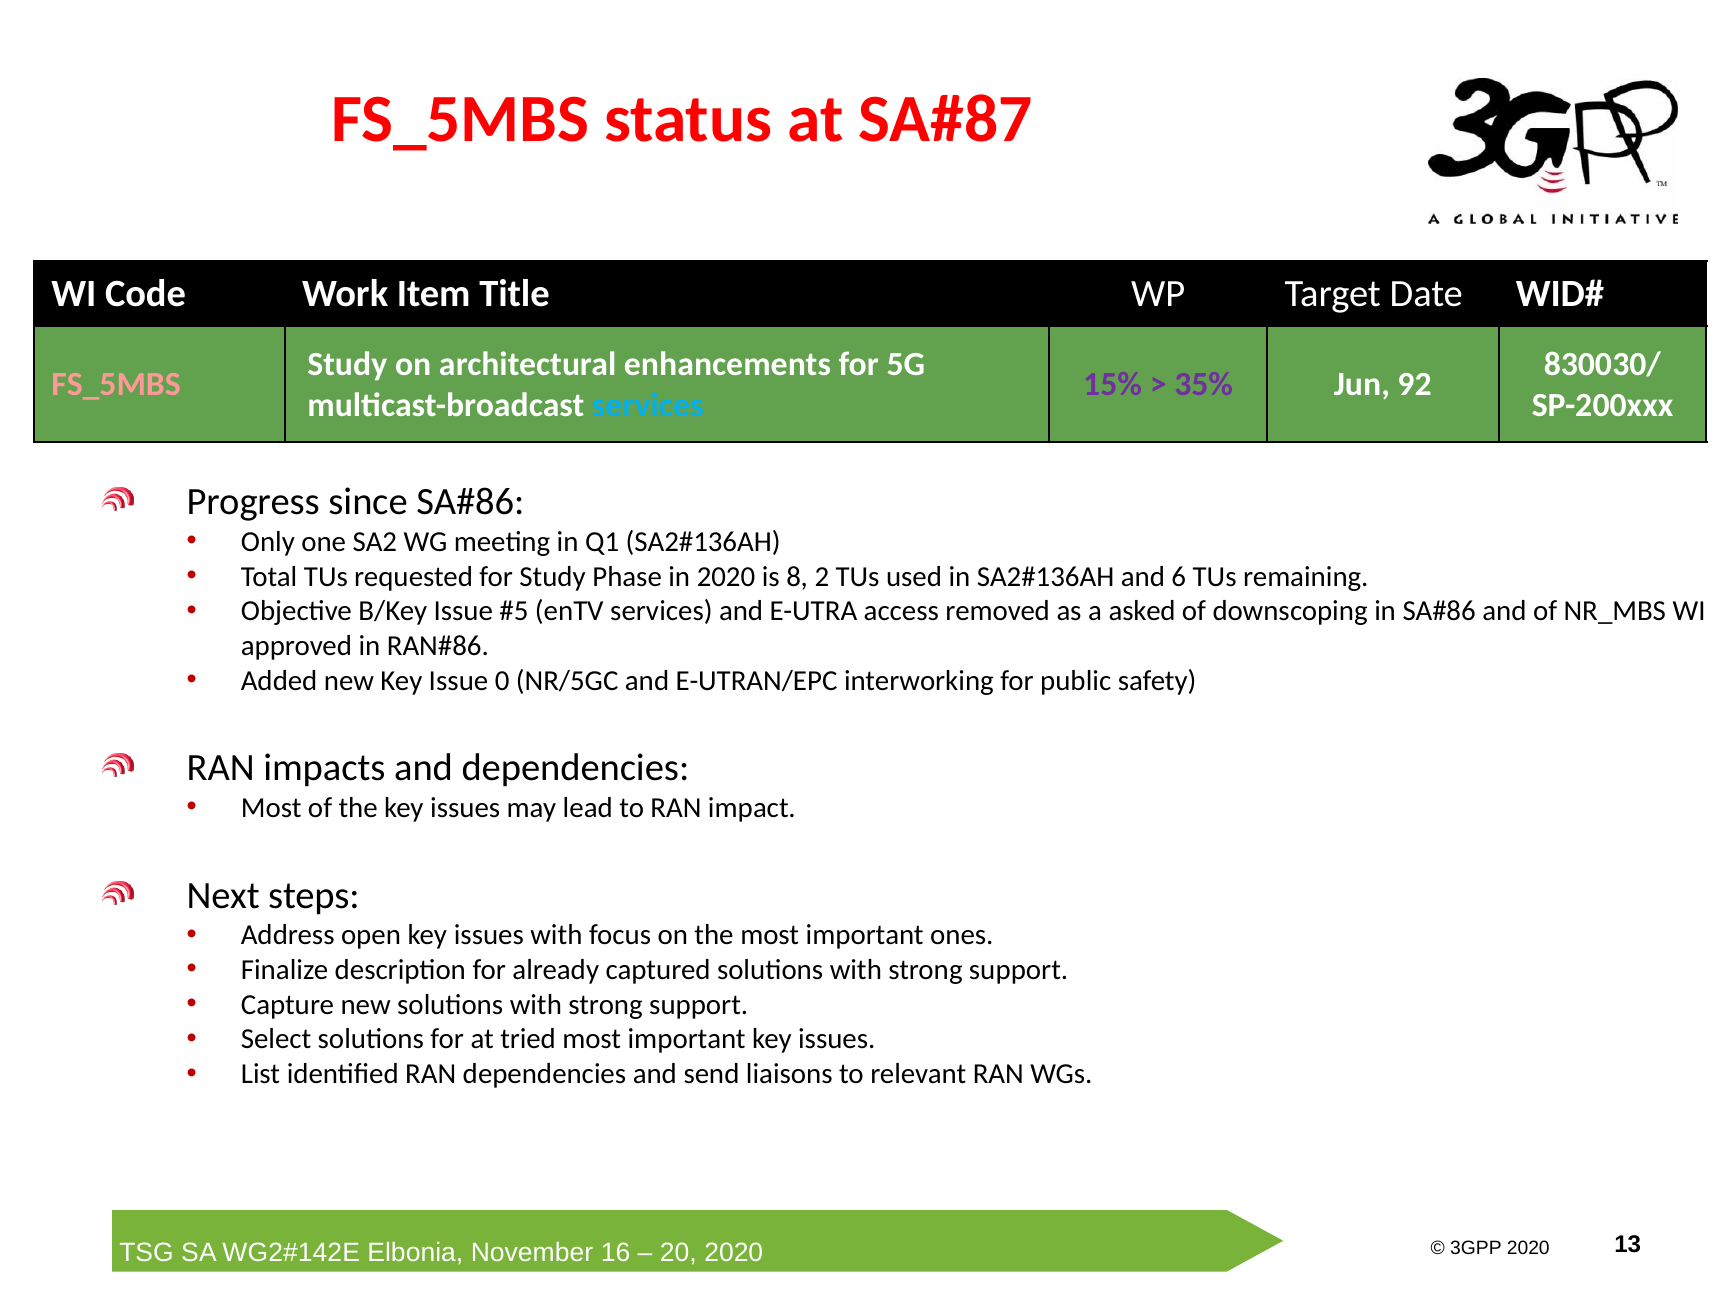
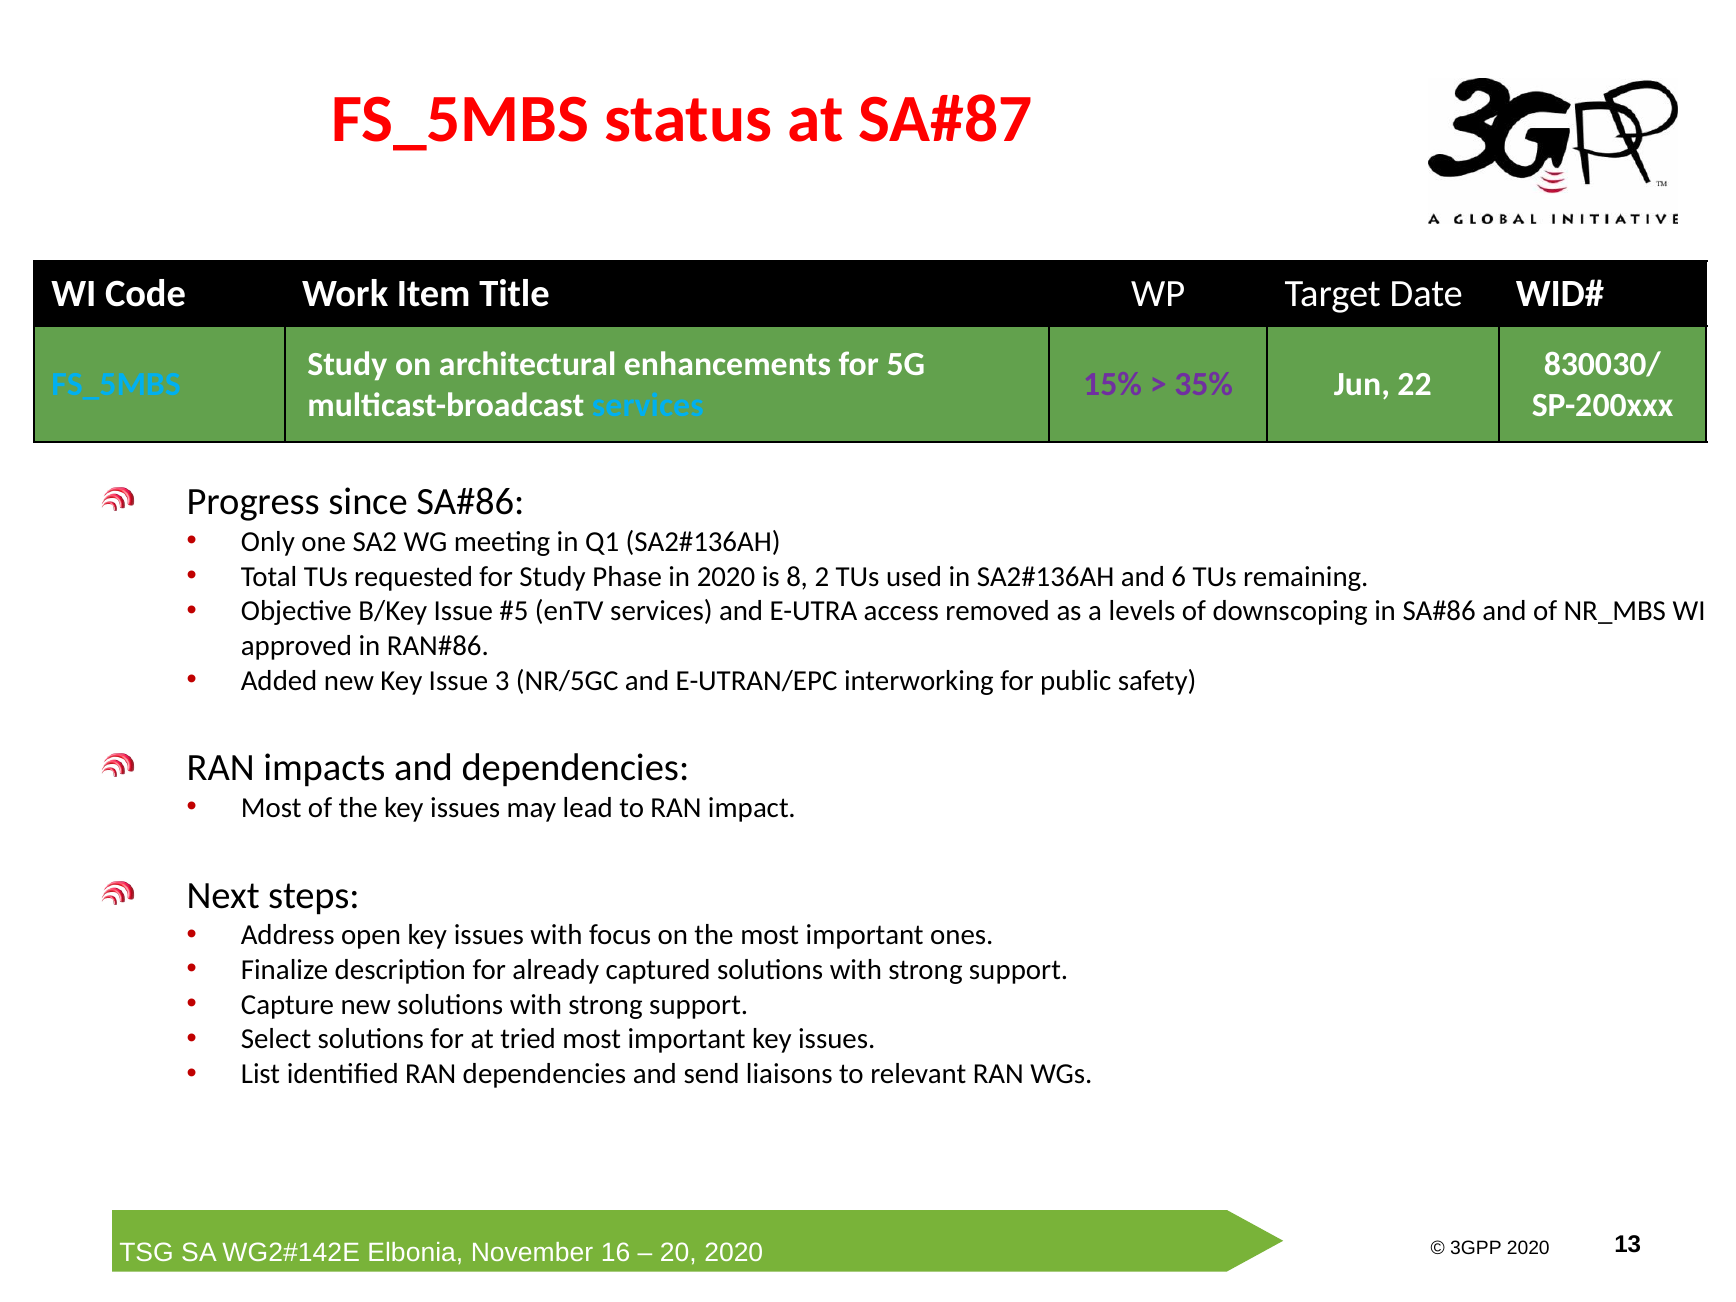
FS_5MBS at (116, 385) colour: pink -> light blue
92: 92 -> 22
asked: asked -> levels
0: 0 -> 3
